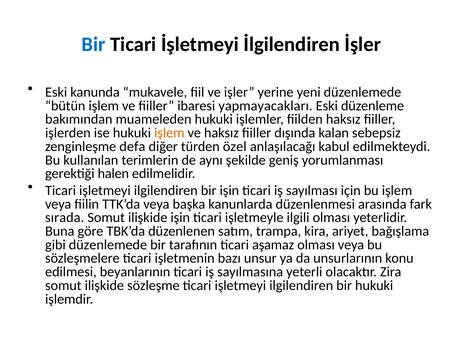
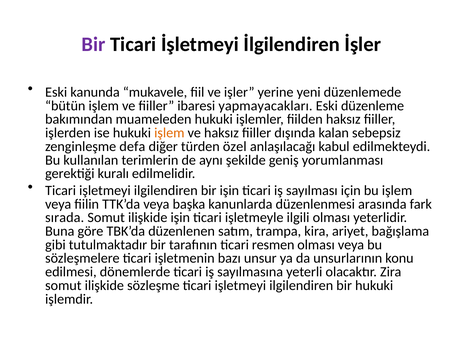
Bir at (94, 44) colour: blue -> purple
halen: halen -> kuralı
gibi düzenlemede: düzenlemede -> tutulmaktadır
aşamaz: aşamaz -> resmen
beyanlarının: beyanlarının -> dönemlerde
